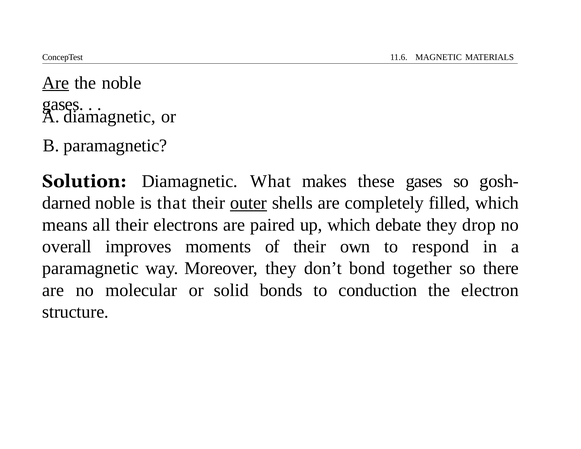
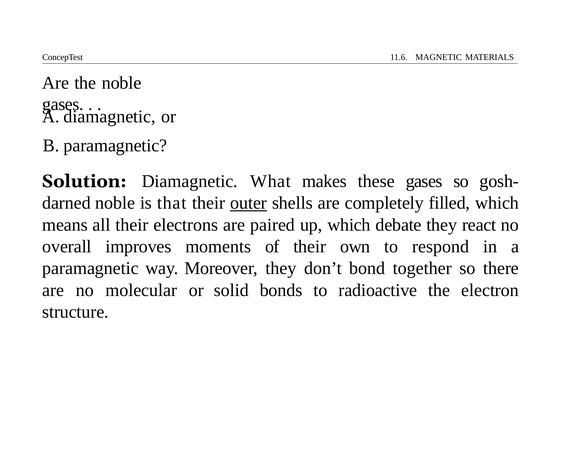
Are at (56, 83) underline: present -> none
drop: drop -> react
conduction: conduction -> radioactive
